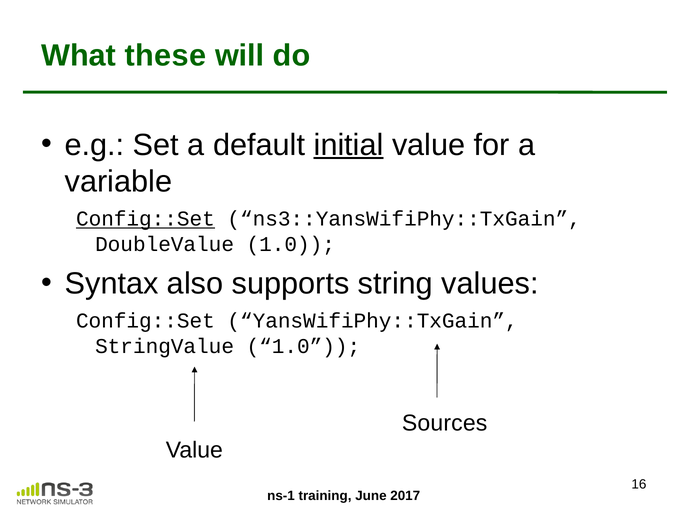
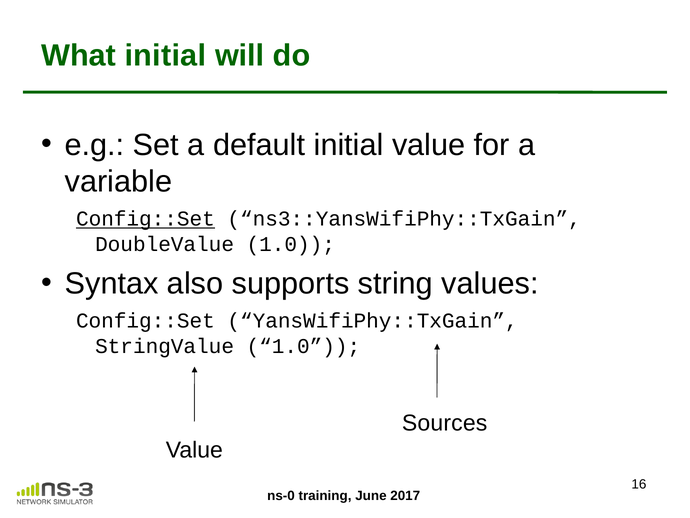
What these: these -> initial
initial at (349, 145) underline: present -> none
ns-1: ns-1 -> ns-0
